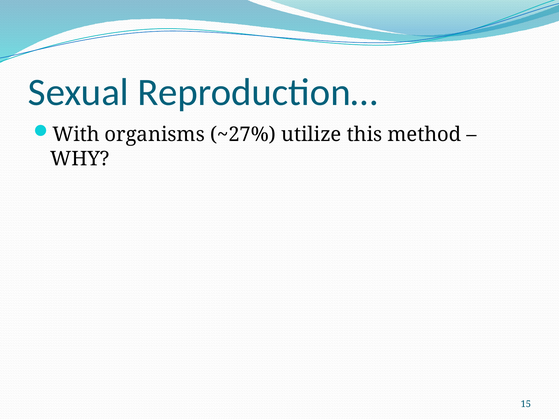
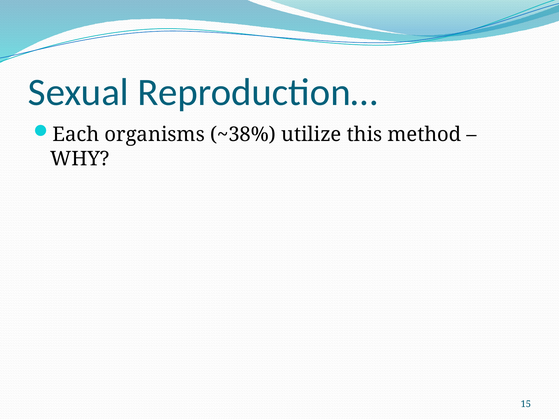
With: With -> Each
~27%: ~27% -> ~38%
